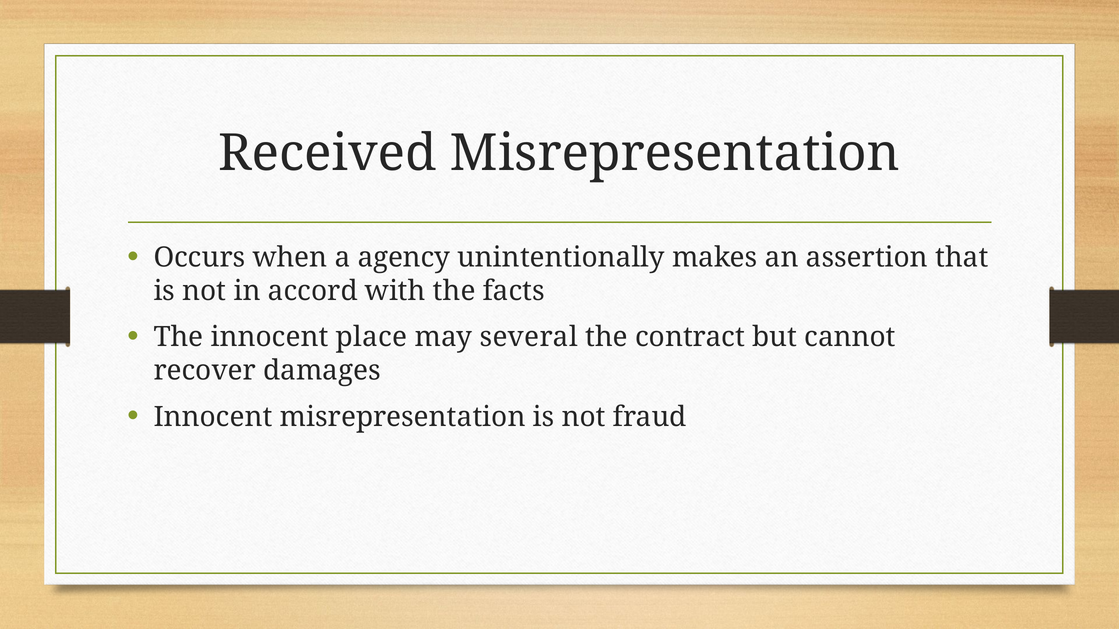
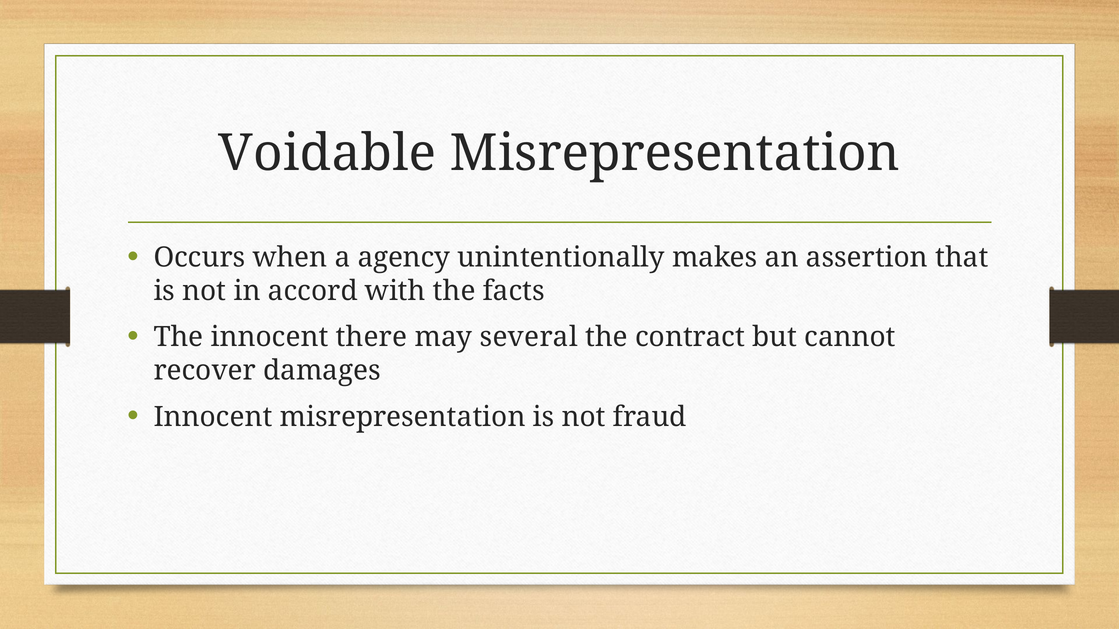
Received: Received -> Voidable
place: place -> there
